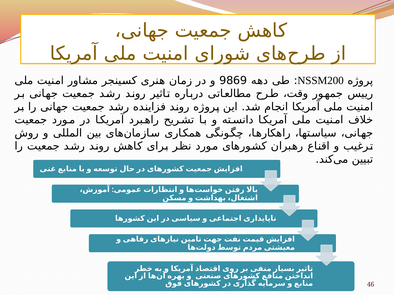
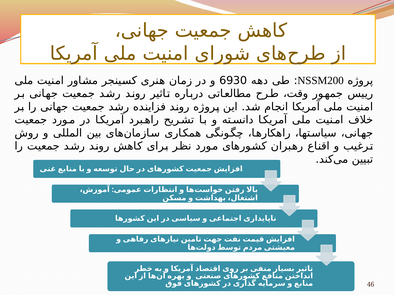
9869: 9869 -> 6930
